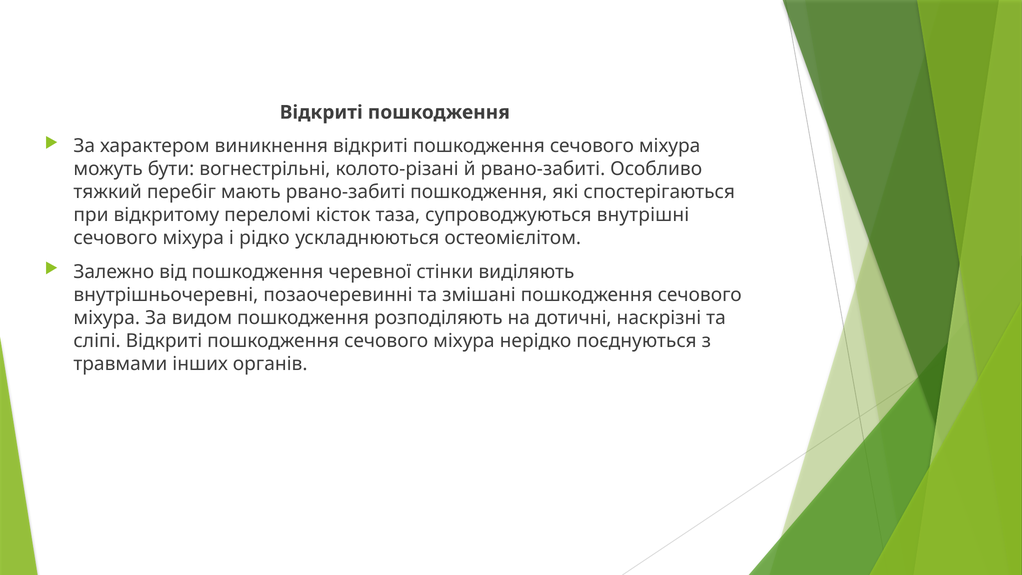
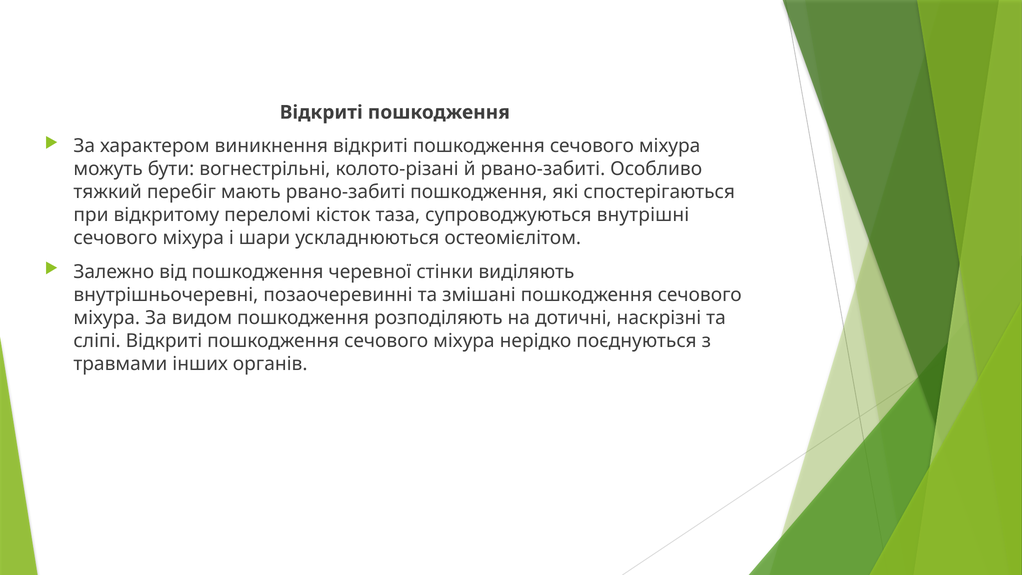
рідко: рідко -> шари
